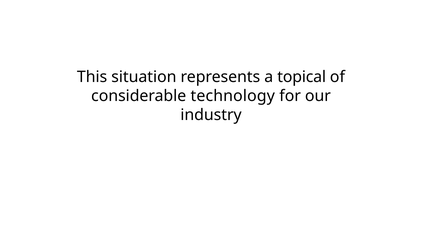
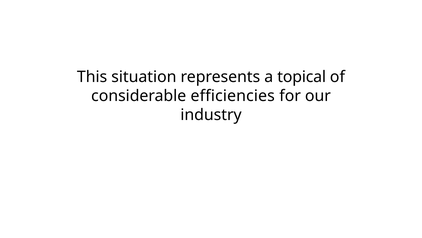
technology: technology -> efficiencies
